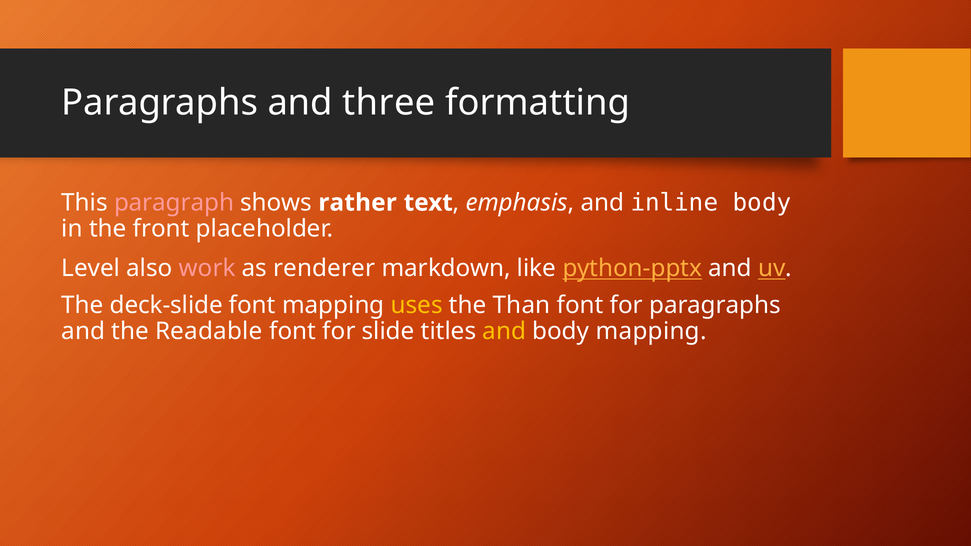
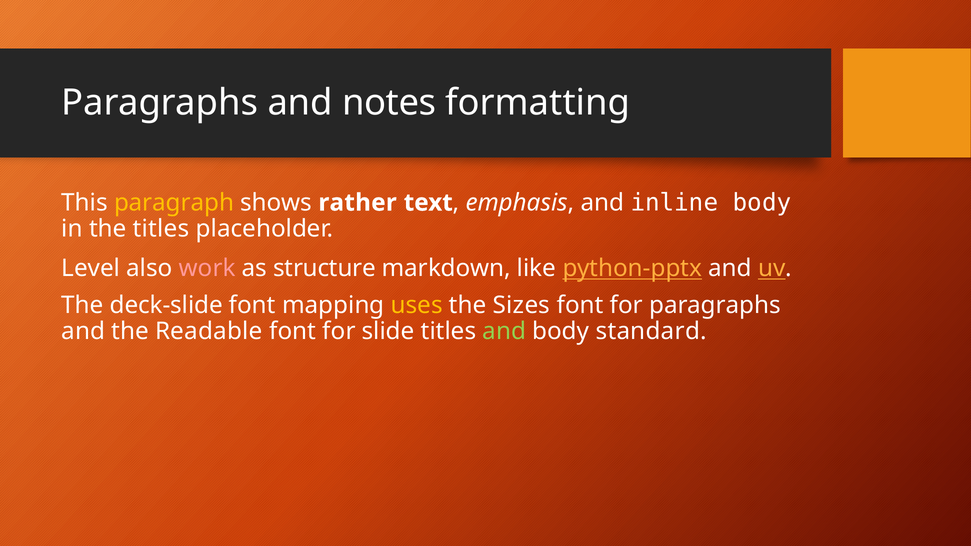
three: three -> notes
paragraph colour: pink -> yellow
the front: front -> titles
renderer: renderer -> structure
Than: Than -> Sizes
and at (504, 331) colour: yellow -> light green
body mapping: mapping -> standard
